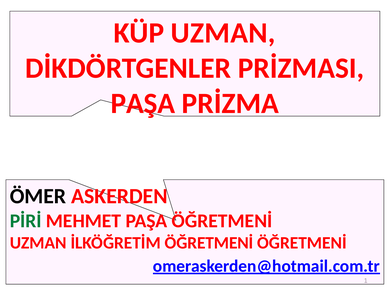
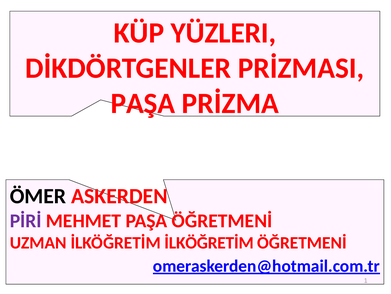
KÜP UZMAN: UZMAN -> YÜZLERI
PİRİ colour: green -> purple
İLKÖĞRETİM ÖĞRETMENİ: ÖĞRETMENİ -> İLKÖĞRETİM
